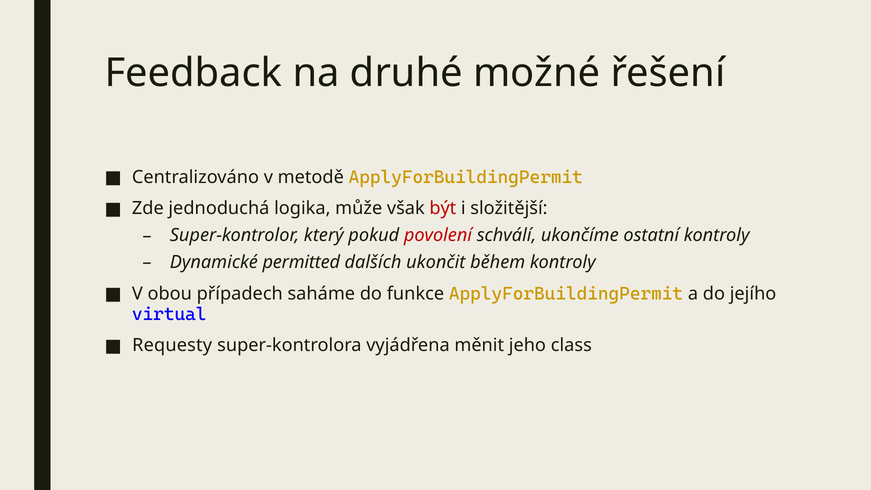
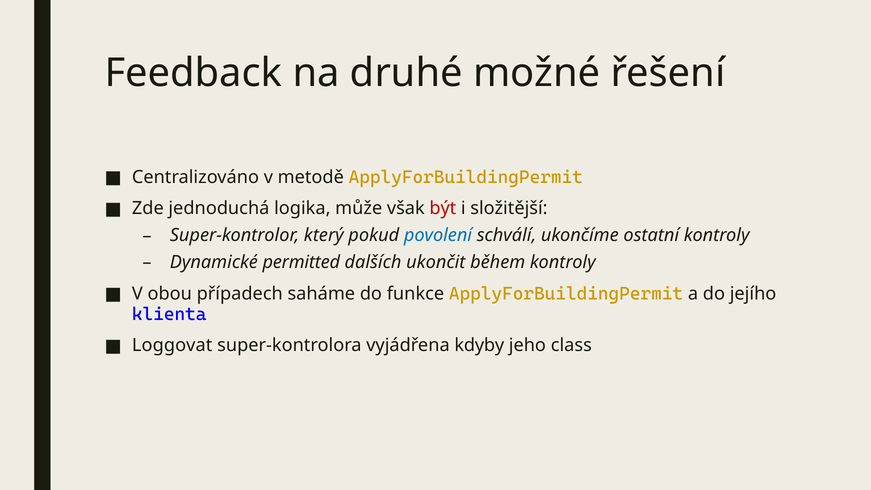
povolení colour: red -> blue
virtual: virtual -> klienta
Requesty: Requesty -> Loggovat
měnit: měnit -> kdyby
